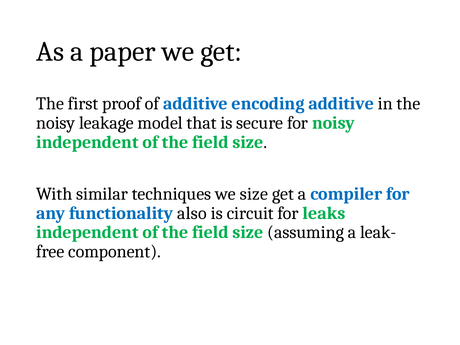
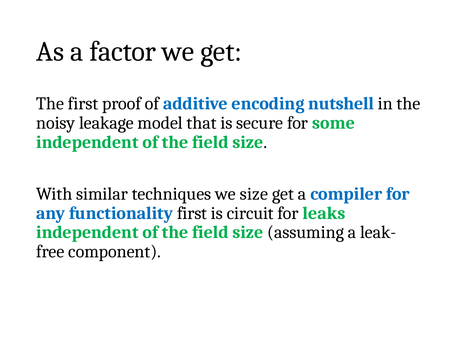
paper: paper -> factor
encoding additive: additive -> nutshell
for noisy: noisy -> some
functionality also: also -> first
